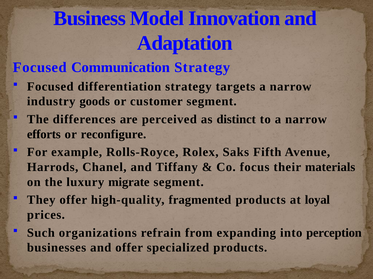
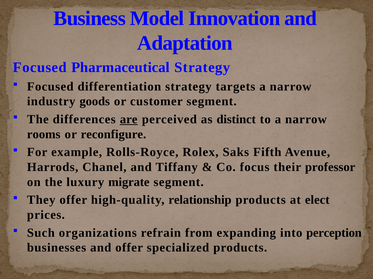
Communication: Communication -> Pharmaceutical
are underline: none -> present
efforts: efforts -> rooms
materials: materials -> professor
fragmented: fragmented -> relationship
loyal: loyal -> elect
